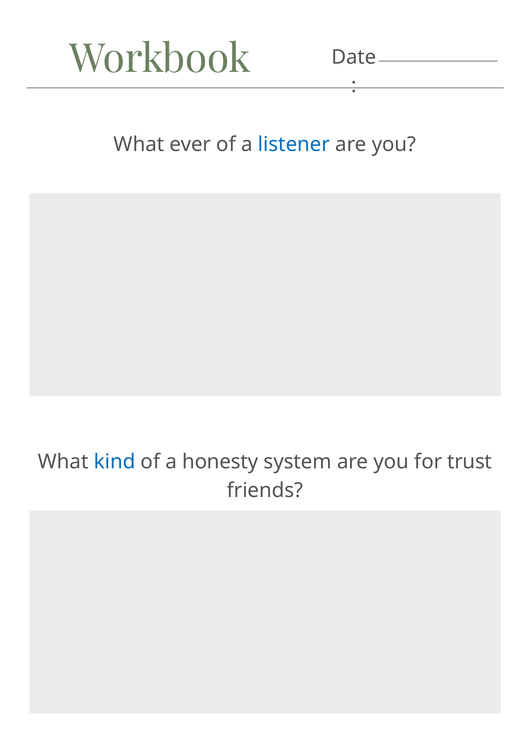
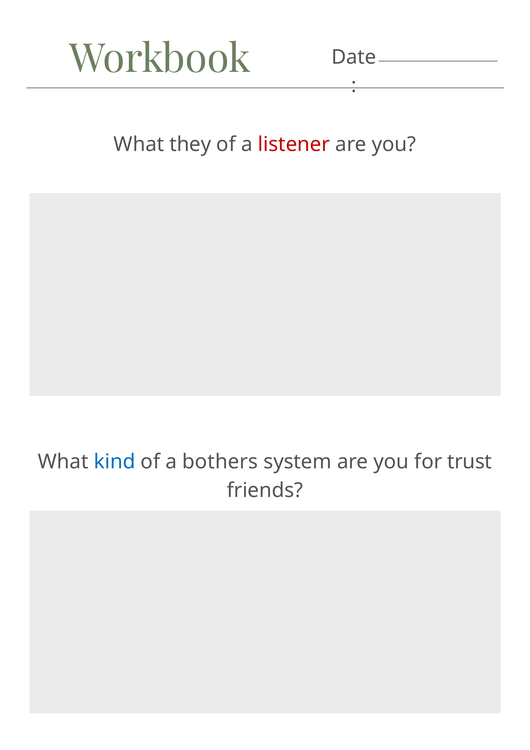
ever: ever -> they
listener colour: blue -> red
honesty: honesty -> bothers
